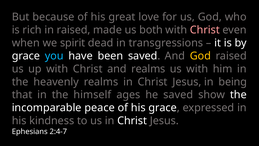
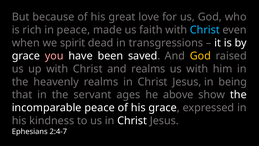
in raised: raised -> peace
both: both -> faith
Christ at (205, 30) colour: pink -> light blue
you colour: light blue -> pink
himself: himself -> servant
he saved: saved -> above
